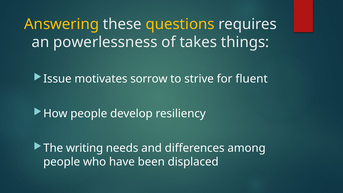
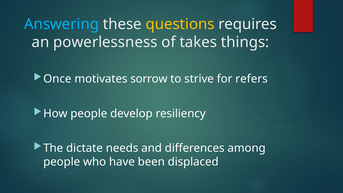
Answering colour: yellow -> light blue
Issue: Issue -> Once
fluent: fluent -> refers
writing: writing -> dictate
